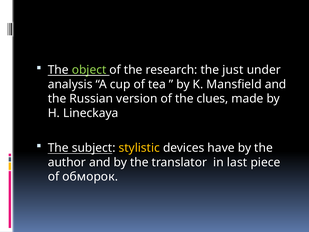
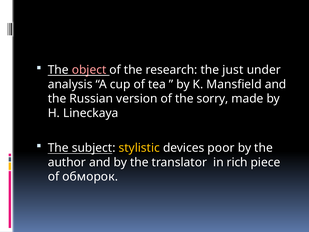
object colour: light green -> pink
clues: clues -> sorry
have: have -> poor
last: last -> rich
